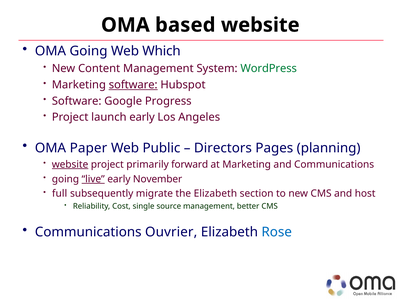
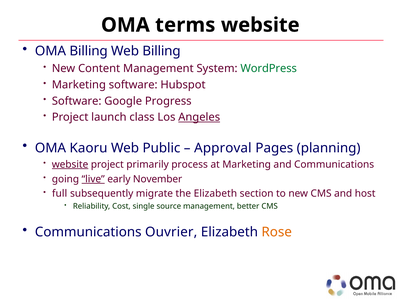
based: based -> terms
OMA Going: Going -> Billing
Web Which: Which -> Billing
software at (133, 85) underline: present -> none
launch early: early -> class
Angeles underline: none -> present
Paper: Paper -> Kaoru
Directors: Directors -> Approval
forward: forward -> process
Rose colour: blue -> orange
